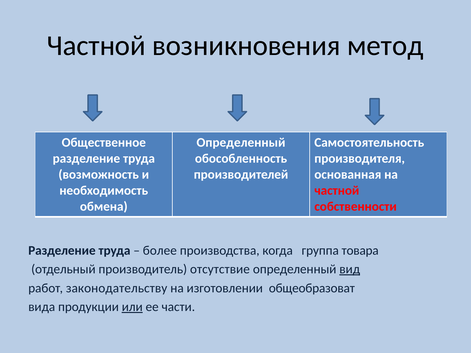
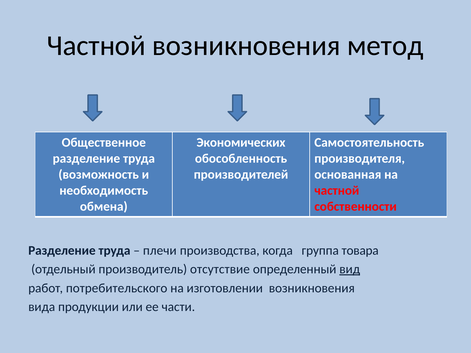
Определенный at (241, 143): Определенный -> Экономических
более: более -> плечи
законодательству: законодательству -> потребительского
изготовлении общеобразоват: общеобразоват -> возникновения
или underline: present -> none
